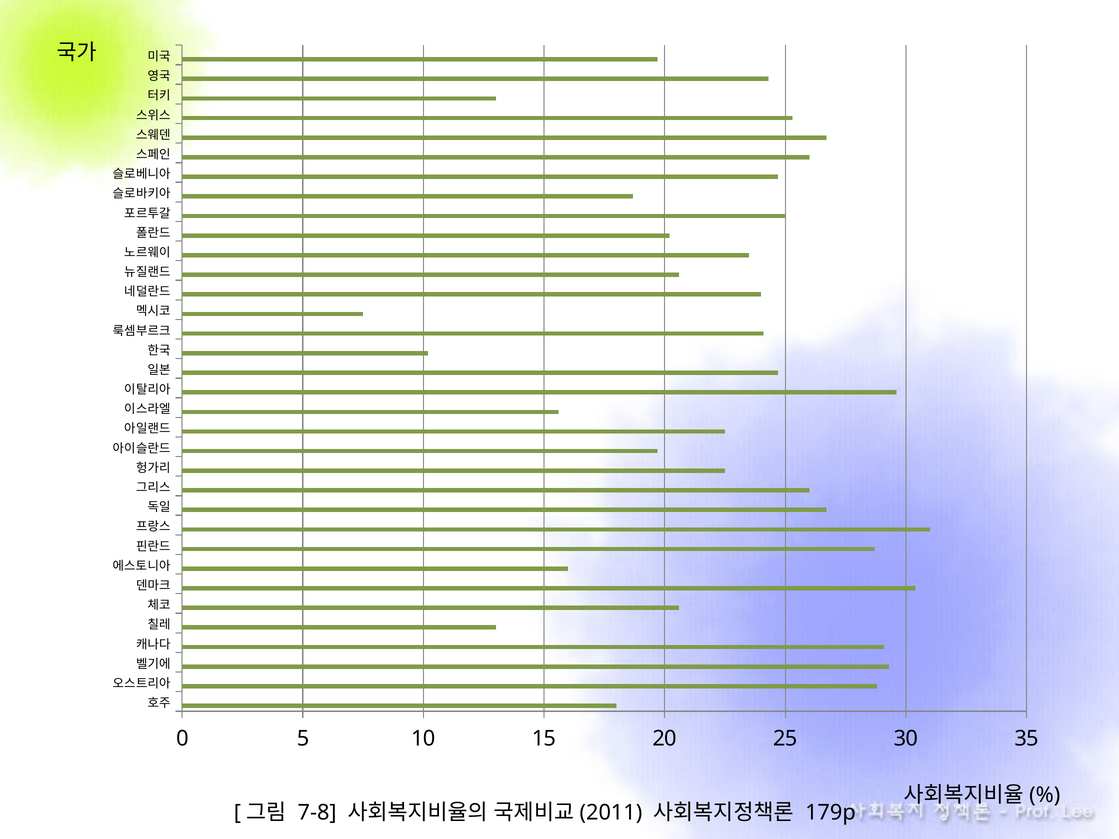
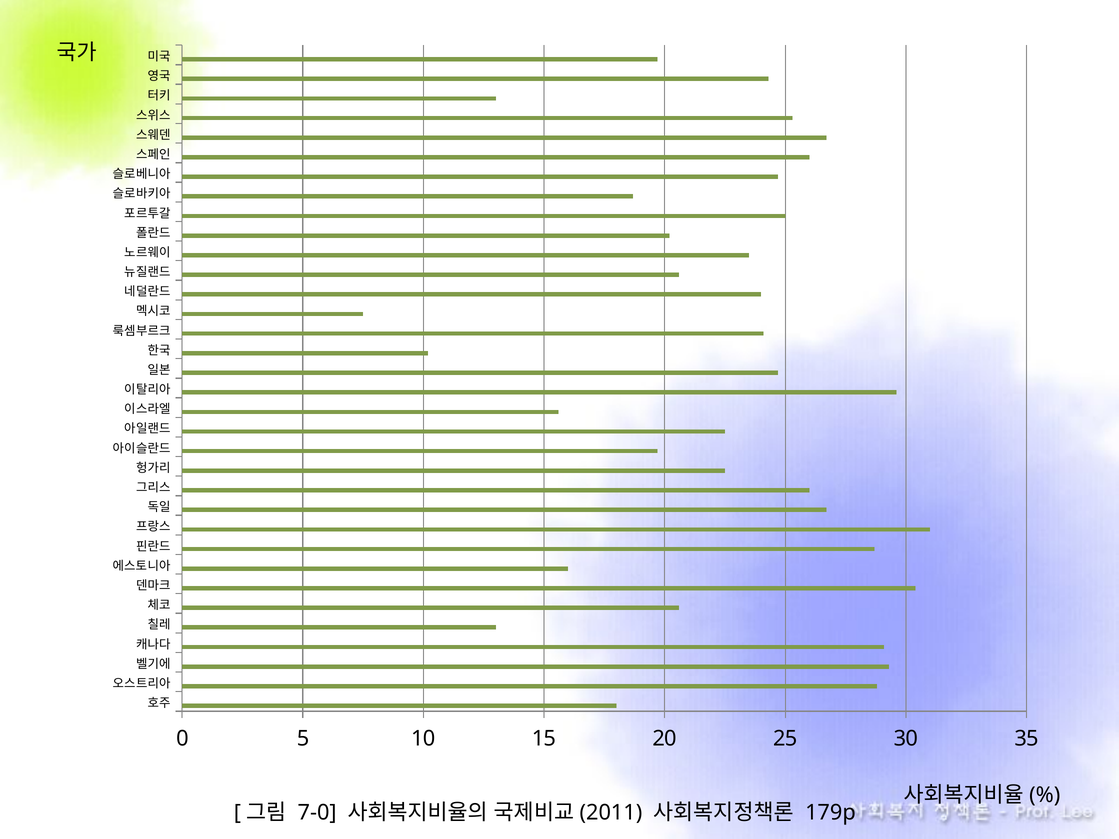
7-8: 7-8 -> 7-0
